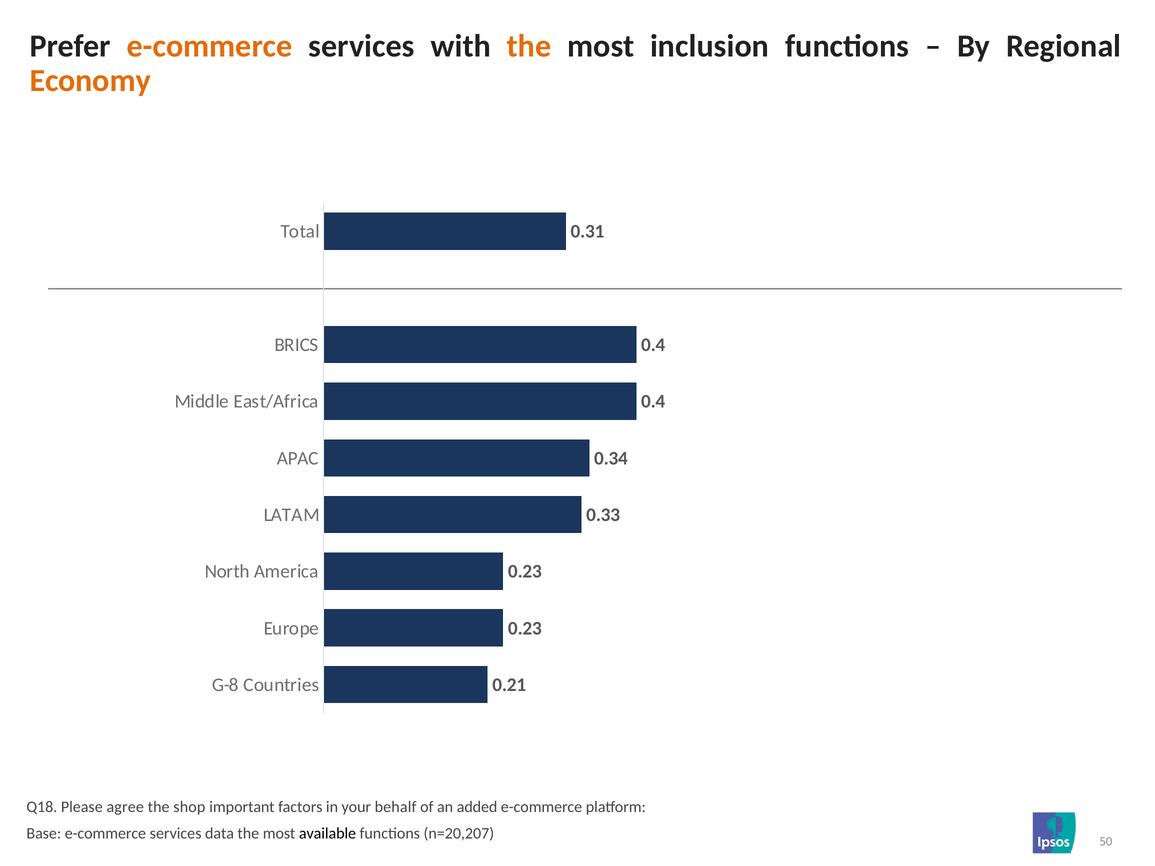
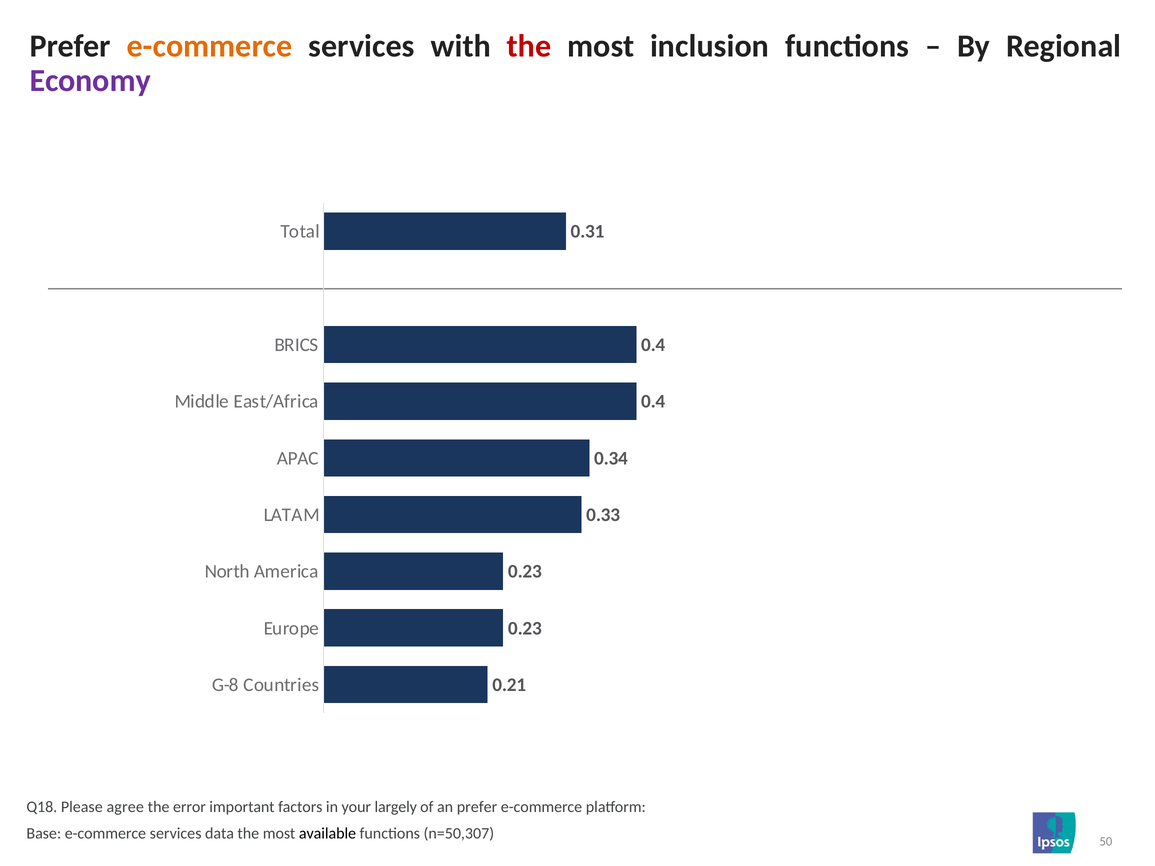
the at (529, 46) colour: orange -> red
Economy colour: orange -> purple
shop: shop -> error
behalf: behalf -> largely
an added: added -> prefer
n=20,207: n=20,207 -> n=50,307
